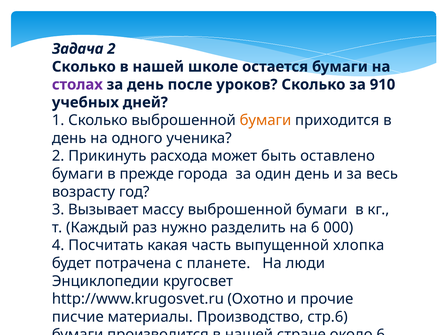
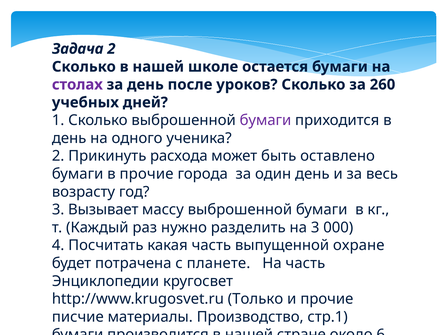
910: 910 -> 260
бумаги at (265, 120) colour: orange -> purple
в прежде: прежде -> прочие
на 6: 6 -> 3
хлопка: хлопка -> охране
На люди: люди -> часть
Охотно: Охотно -> Только
стр.6: стр.6 -> стр.1
